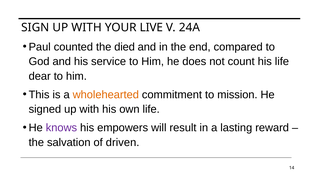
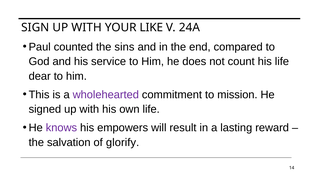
LIVE: LIVE -> LIKE
died: died -> sins
wholehearted colour: orange -> purple
driven: driven -> glorify
